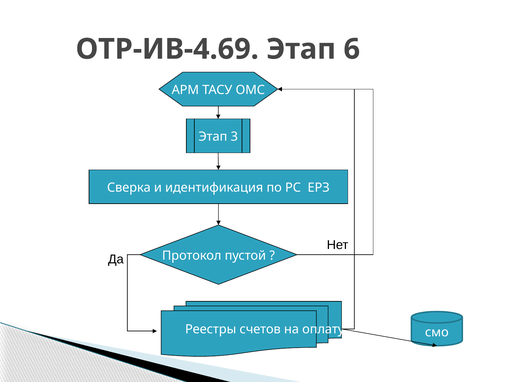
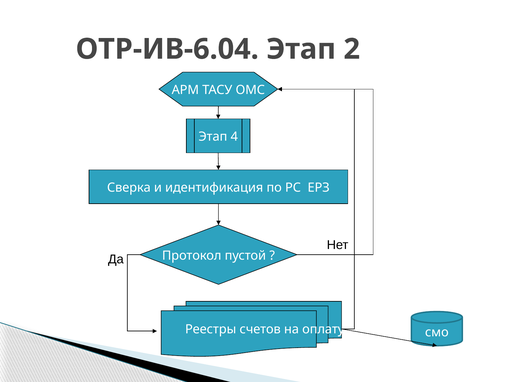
ОТР-ИВ-4.69: ОТР-ИВ-4.69 -> ОТР-ИВ-6.04
6: 6 -> 2
3: 3 -> 4
